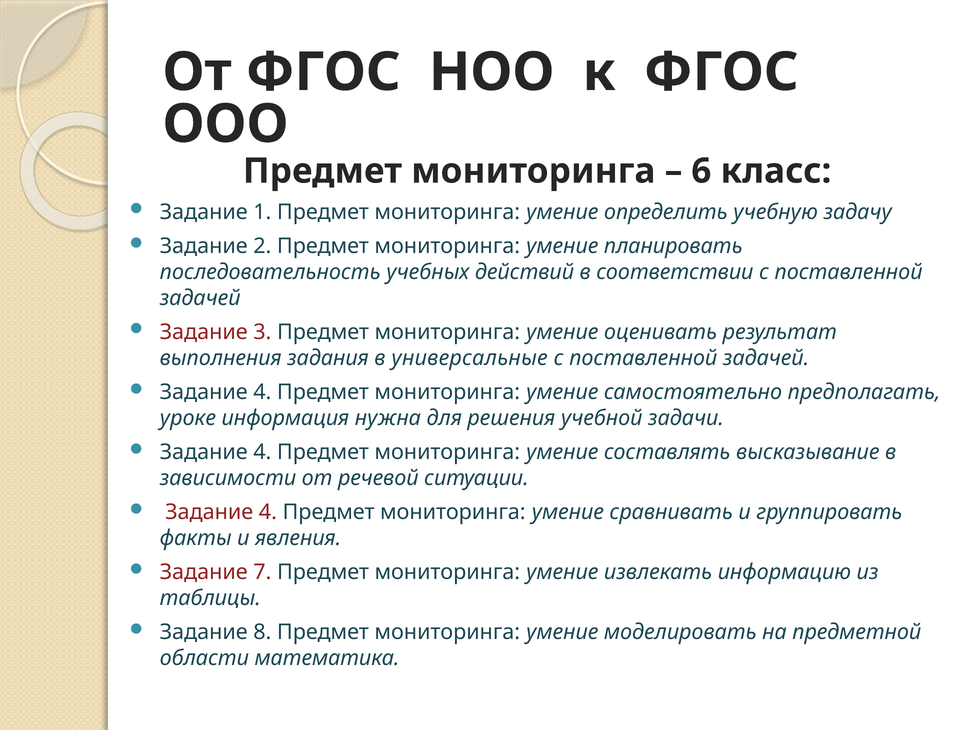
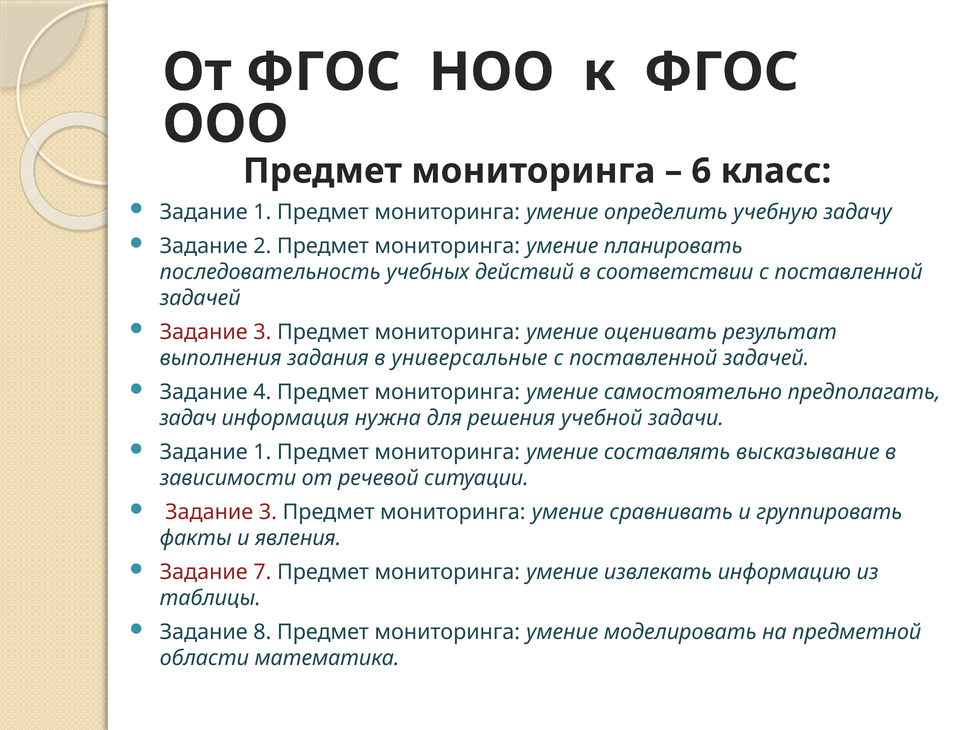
уроке: уроке -> задач
4 at (262, 453): 4 -> 1
4 at (268, 513): 4 -> 3
